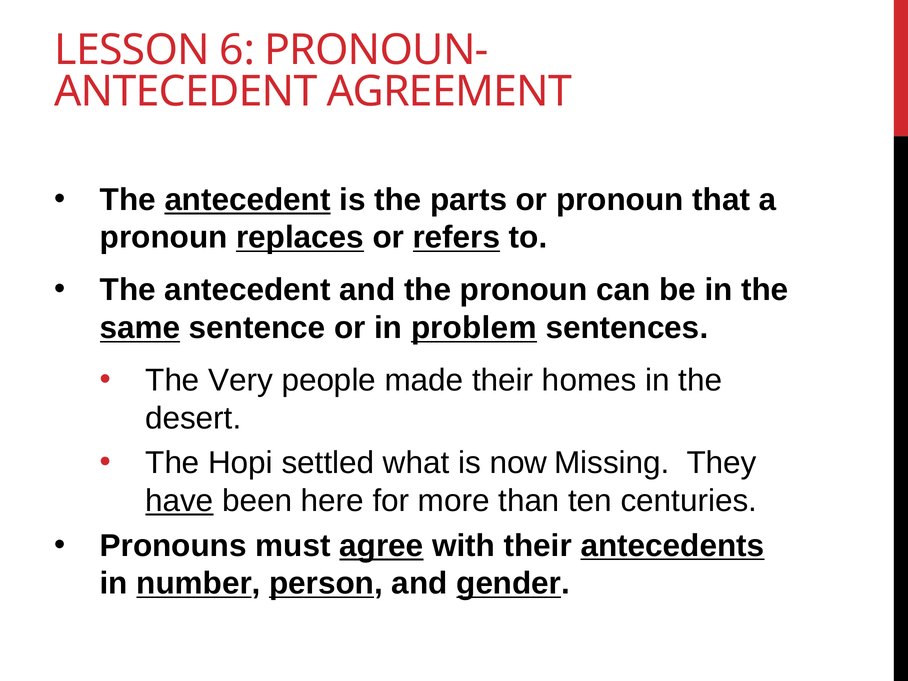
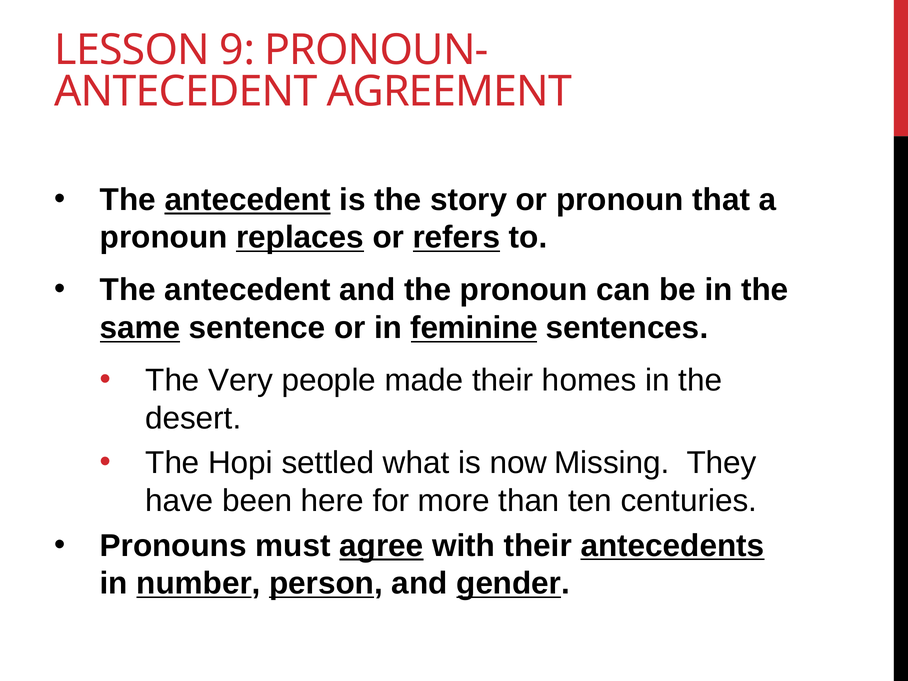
6: 6 -> 9
parts: parts -> story
problem: problem -> feminine
have underline: present -> none
